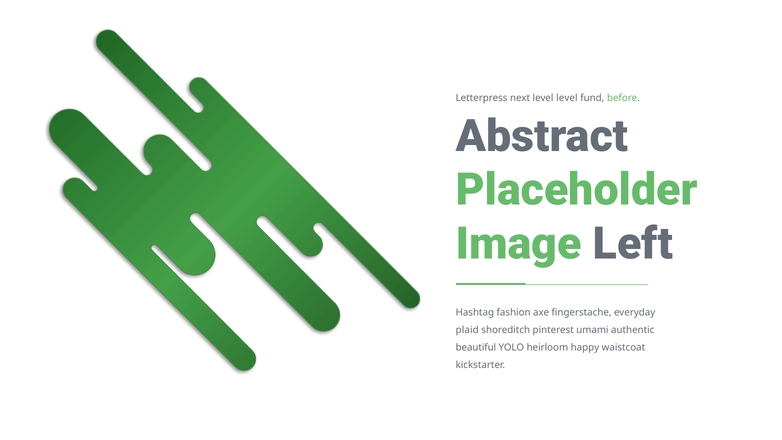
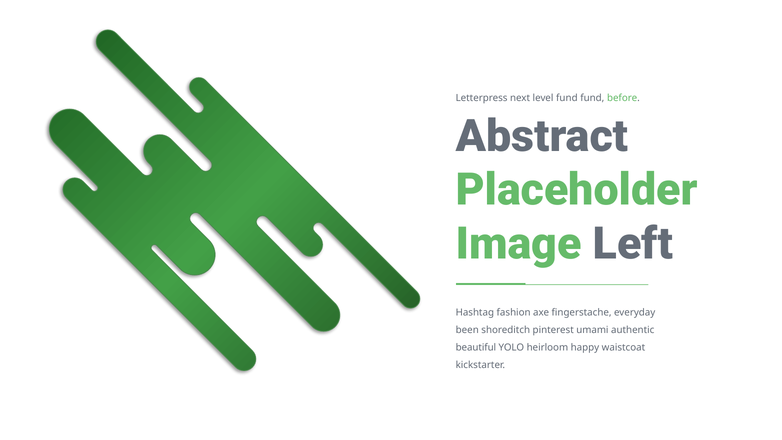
level level: level -> fund
plaid: plaid -> been
